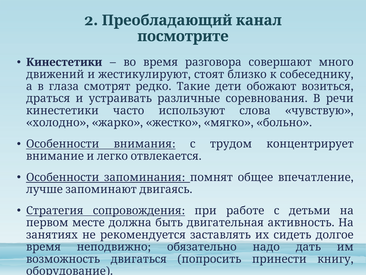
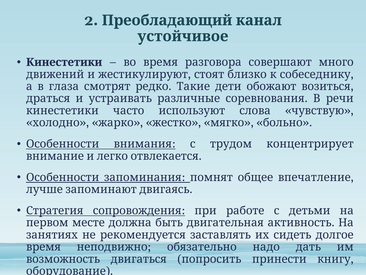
посмотрите: посмотрите -> устойчивое
